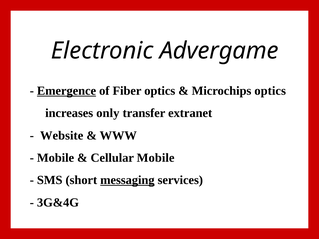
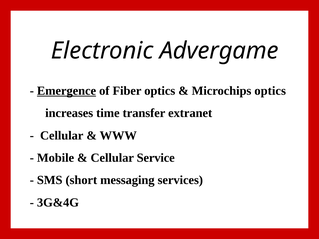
only: only -> time
Website at (62, 136): Website -> Cellular
Cellular Mobile: Mobile -> Service
messaging underline: present -> none
